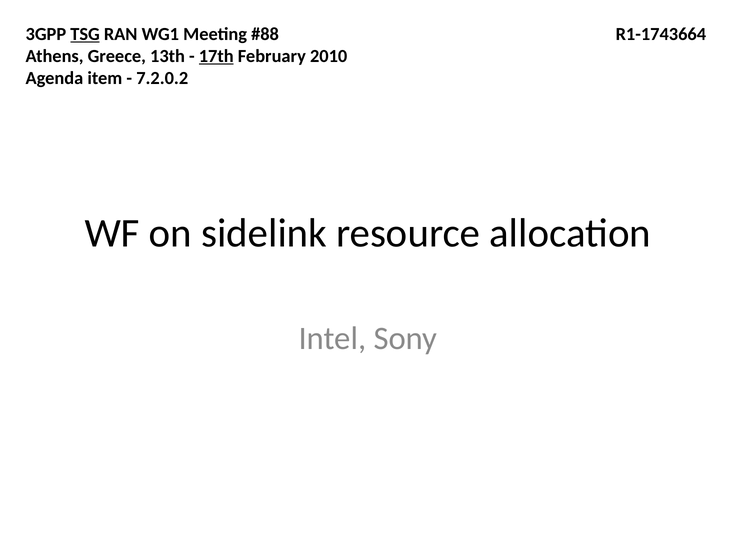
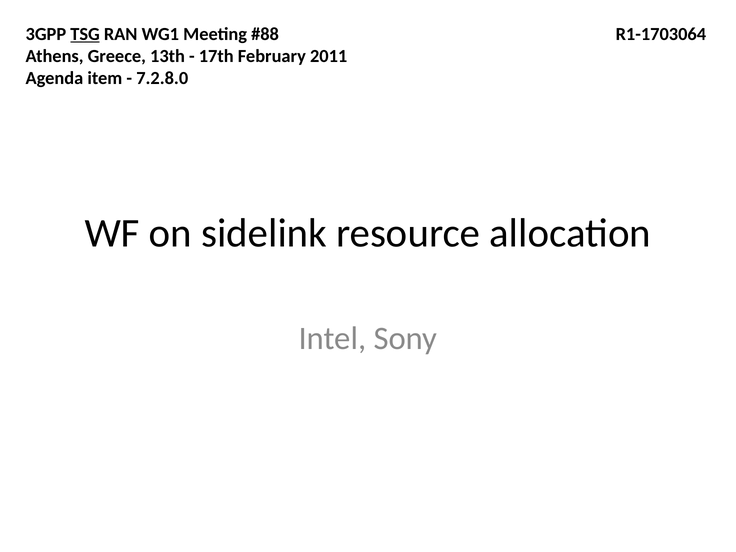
R1-1743664: R1-1743664 -> R1-1703064
17th underline: present -> none
2010: 2010 -> 2011
7.2.0.2: 7.2.0.2 -> 7.2.8.0
